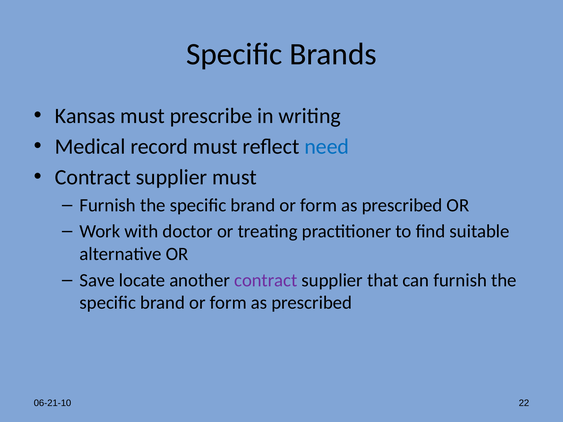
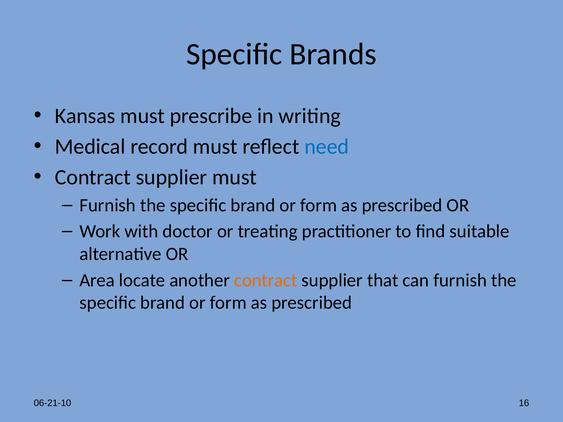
Save: Save -> Area
contract at (266, 280) colour: purple -> orange
22: 22 -> 16
